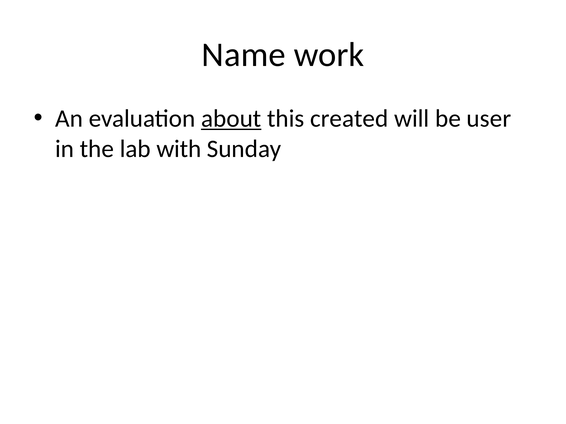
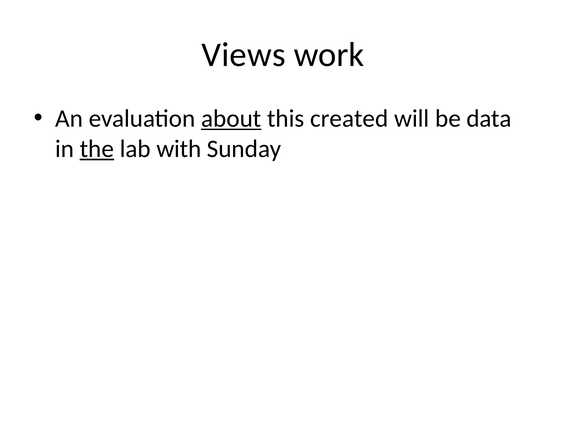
Name: Name -> Views
user: user -> data
the underline: none -> present
